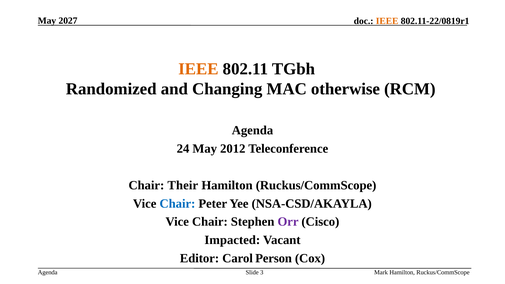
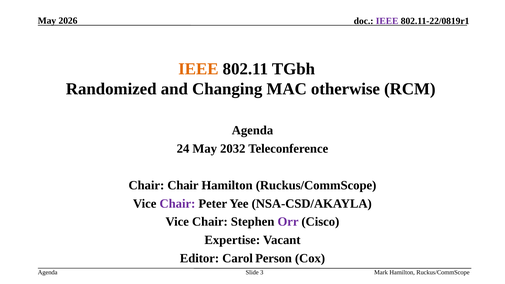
2027: 2027 -> 2026
IEEE at (387, 21) colour: orange -> purple
2012: 2012 -> 2032
Chair Their: Their -> Chair
Chair at (177, 204) colour: blue -> purple
Impacted: Impacted -> Expertise
